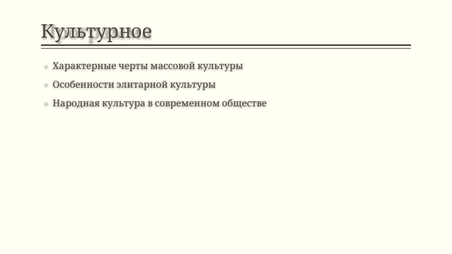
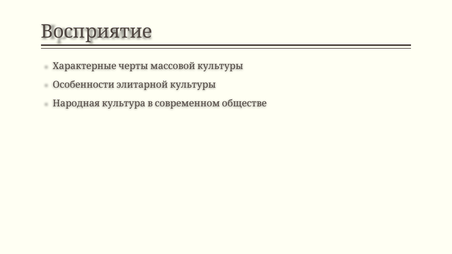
Культурное: Культурное -> Восприятие
